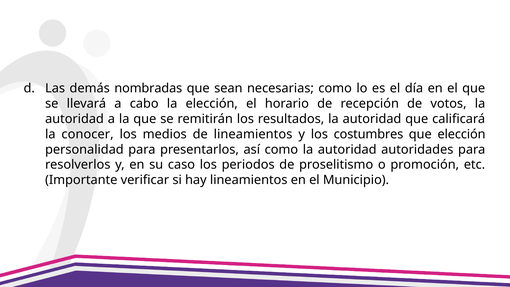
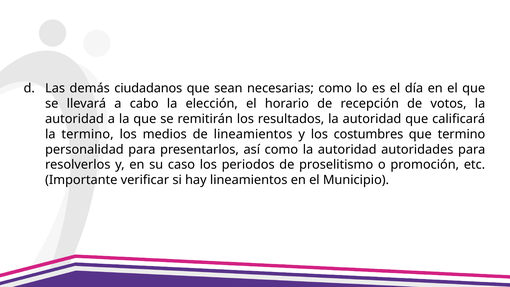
nombradas: nombradas -> ciudadanos
la conocer: conocer -> termino
que elección: elección -> termino
